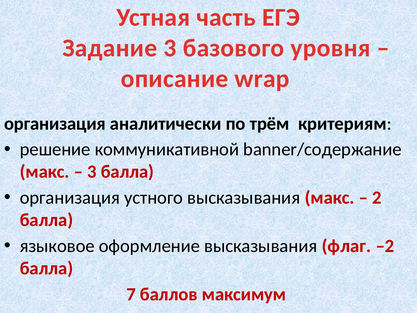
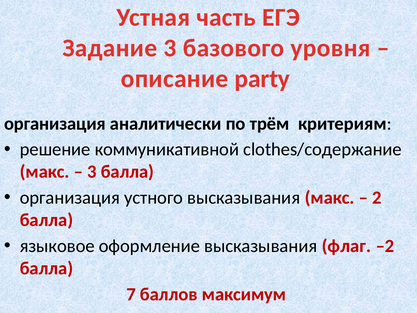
wrap: wrap -> party
banner/содержание: banner/содержание -> clothes/содержание
